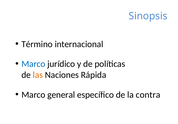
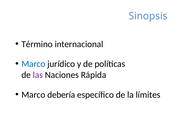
las colour: orange -> purple
general: general -> debería
contra: contra -> límites
